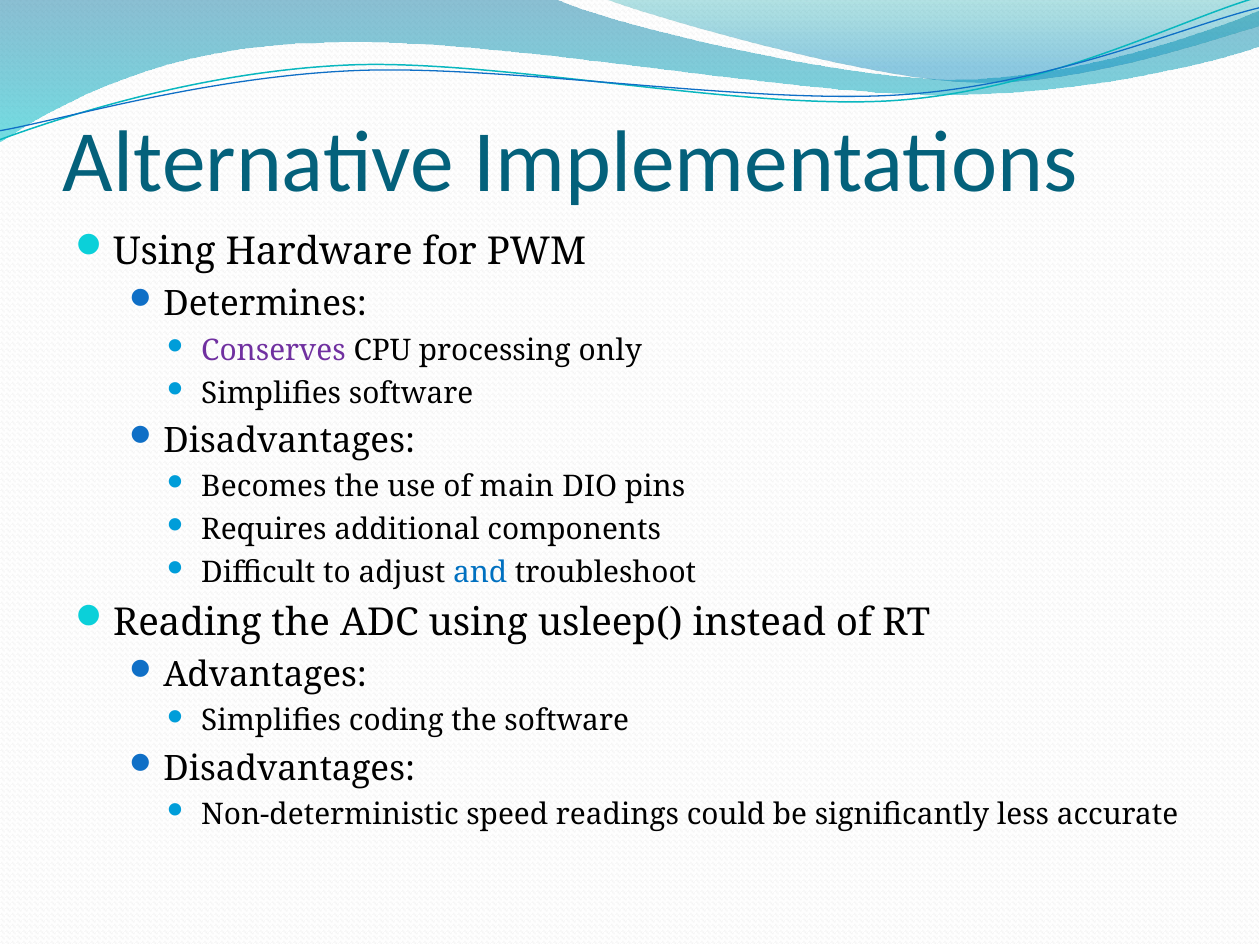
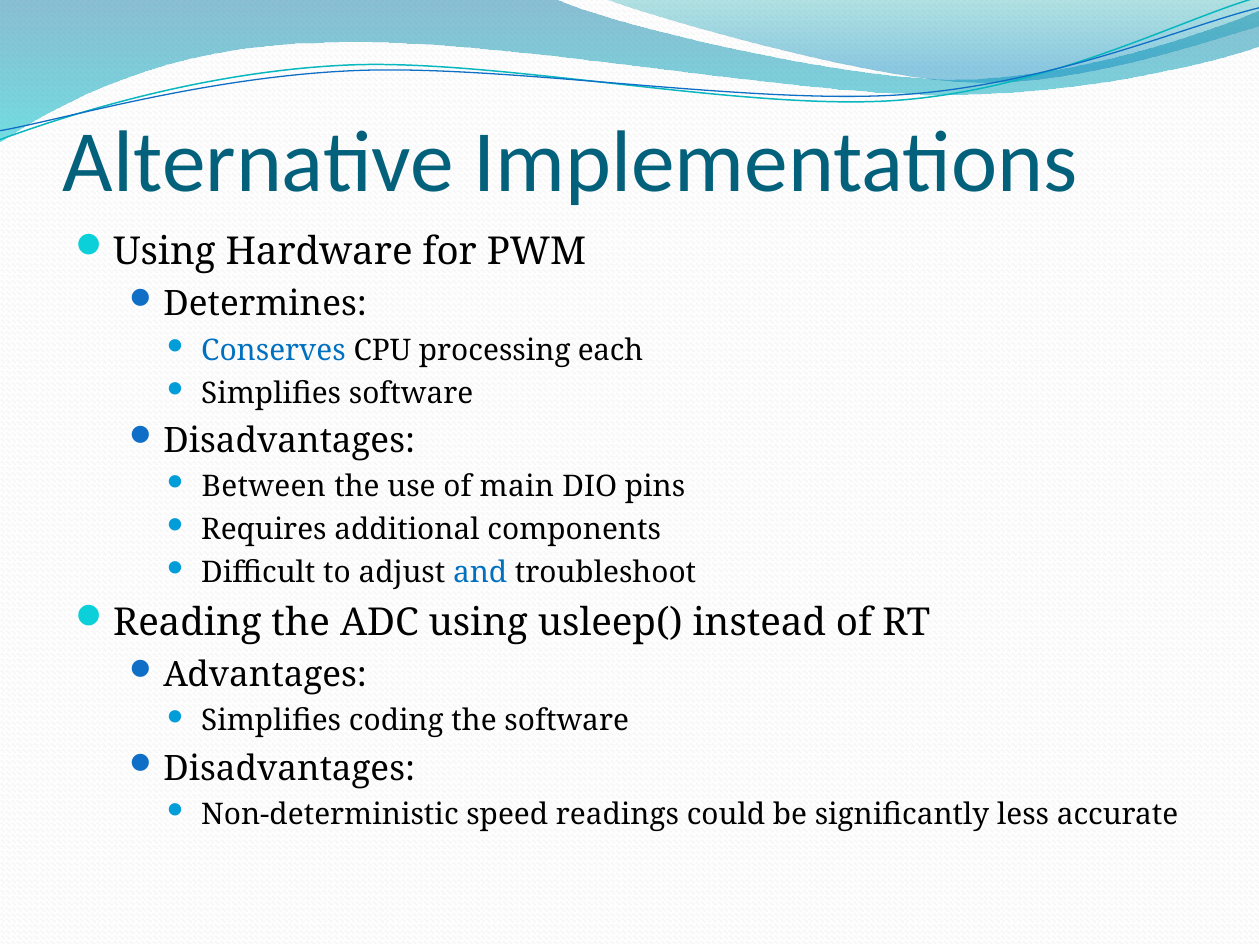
Conserves colour: purple -> blue
only: only -> each
Becomes: Becomes -> Between
